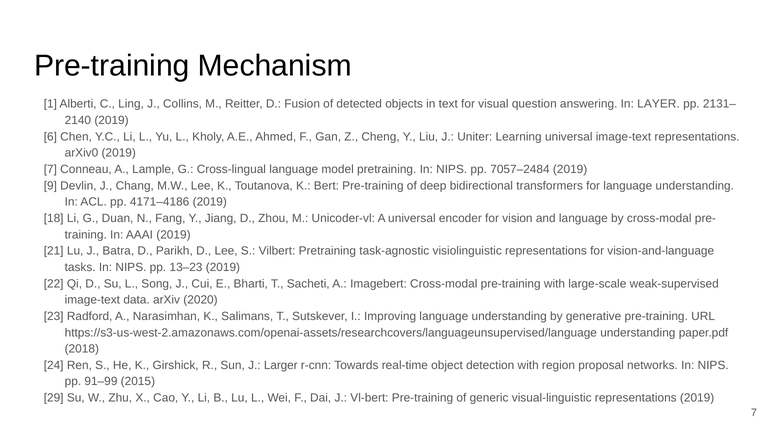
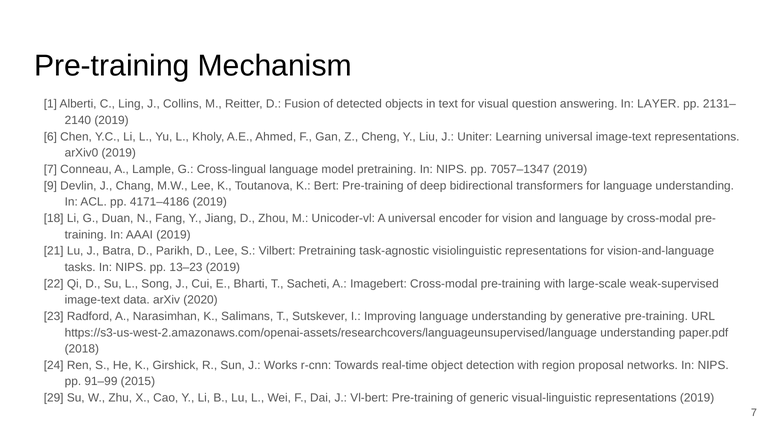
7057–2484: 7057–2484 -> 7057–1347
Larger: Larger -> Works
